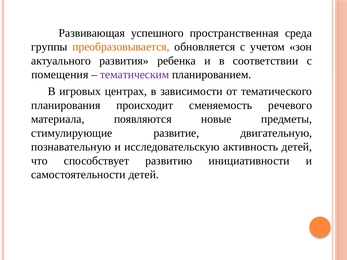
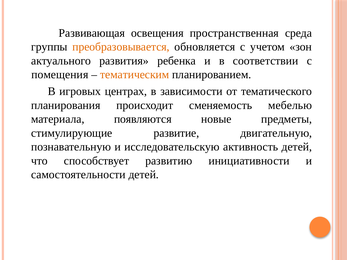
успешного: успешного -> освещения
тематическим colour: purple -> orange
речевого: речевого -> мебелью
